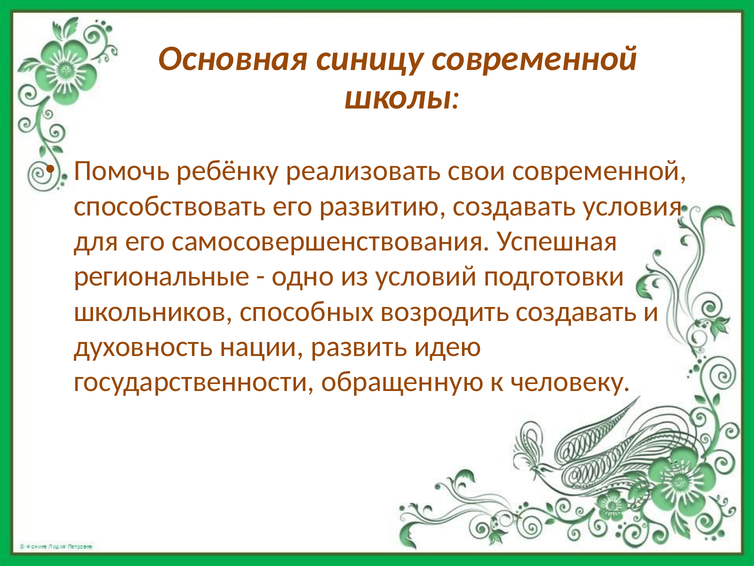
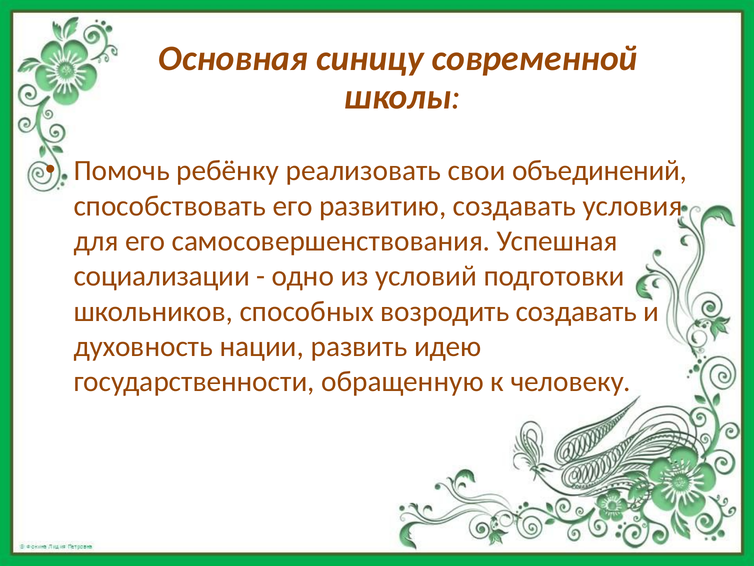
свои современной: современной -> объединений
региональные: региональные -> социализации
